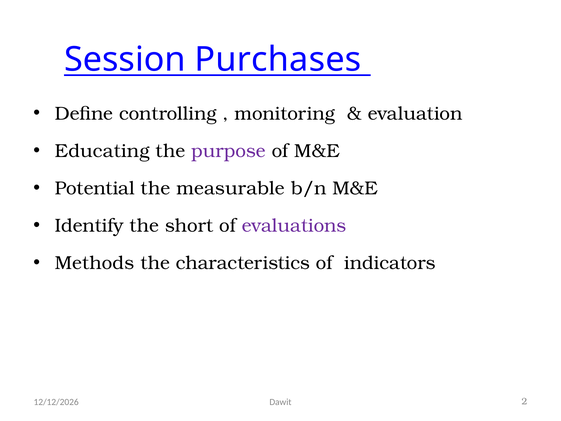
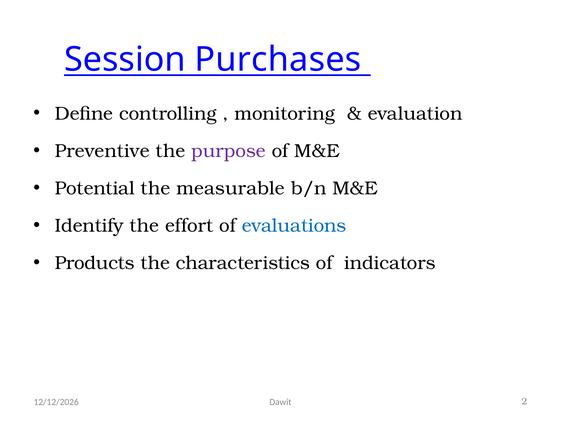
Educating: Educating -> Preventive
short: short -> effort
evaluations colour: purple -> blue
Methods: Methods -> Products
